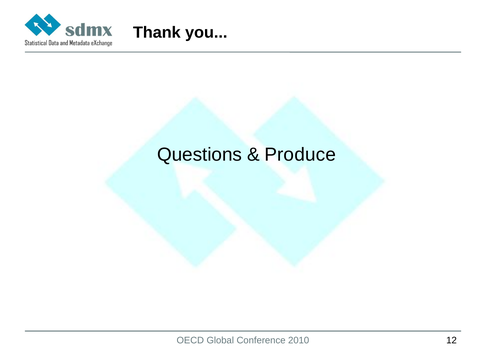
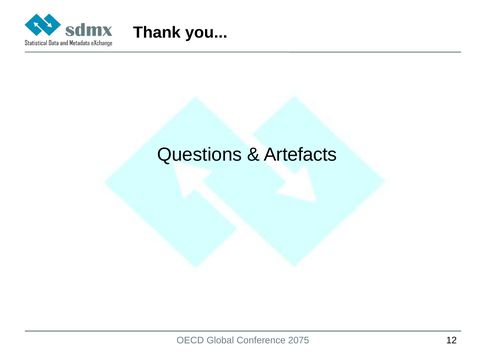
Produce: Produce -> Artefacts
2010: 2010 -> 2075
